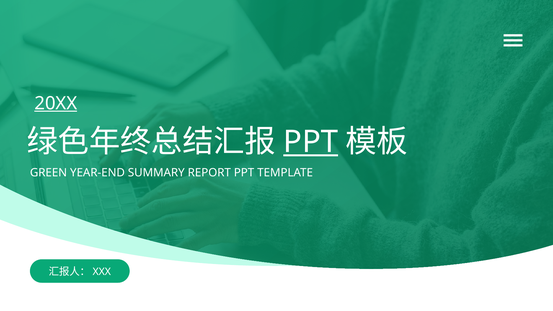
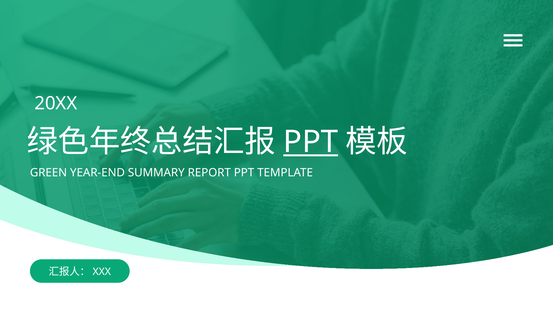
20XX underline: present -> none
